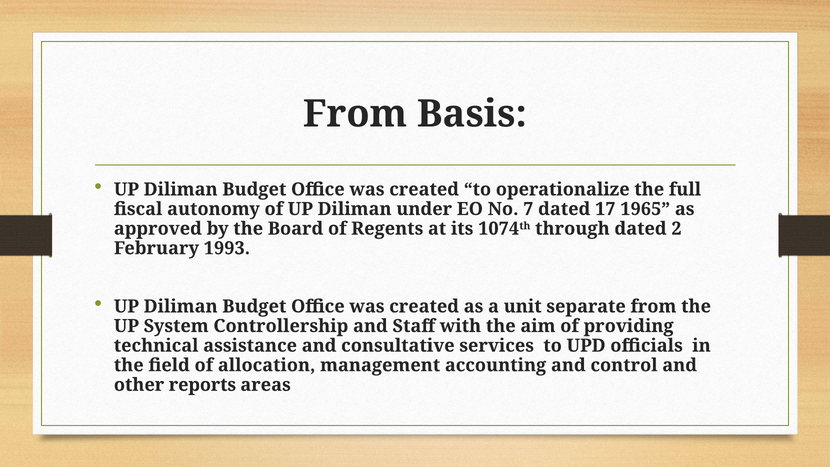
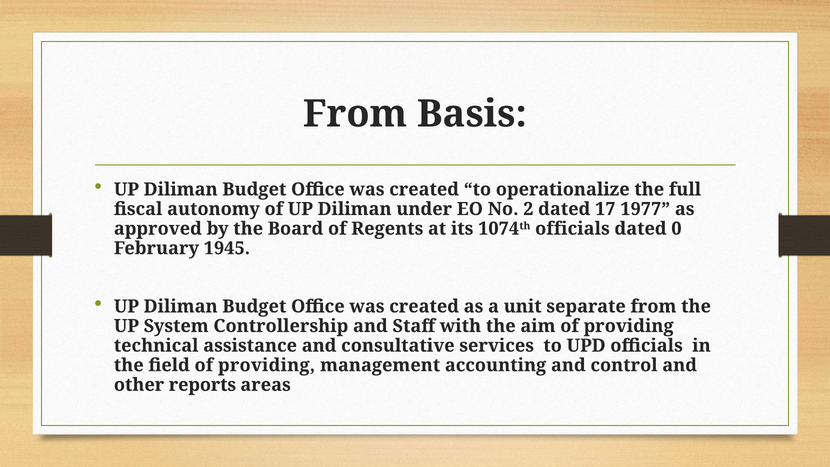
7: 7 -> 2
1965: 1965 -> 1977
1074th through: through -> officials
2: 2 -> 0
1993: 1993 -> 1945
field of allocation: allocation -> providing
